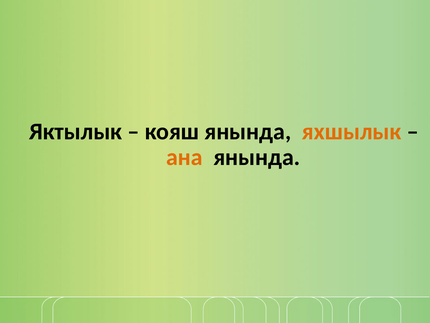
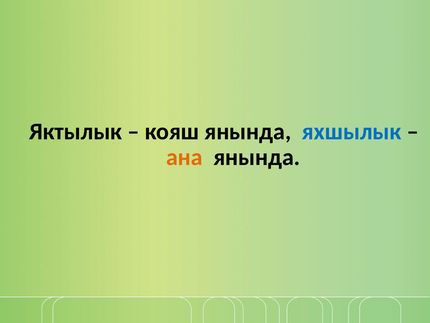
яхшылык colour: orange -> blue
